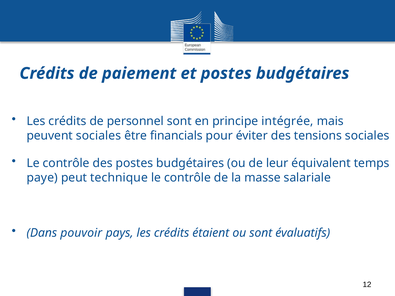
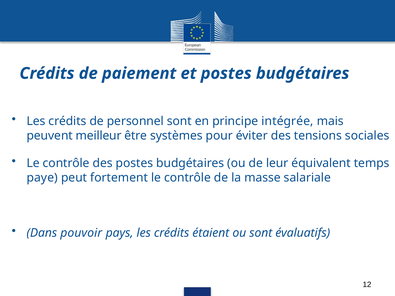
peuvent sociales: sociales -> meilleur
financials: financials -> systèmes
technique: technique -> fortement
